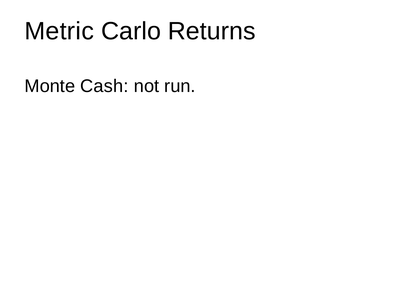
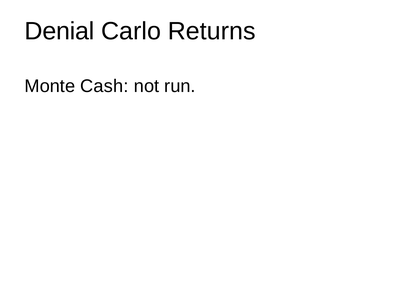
Metric: Metric -> Denial
